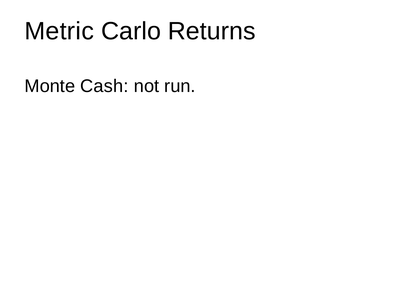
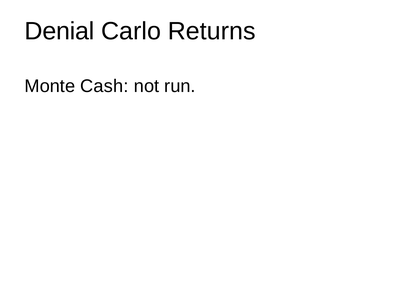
Metric: Metric -> Denial
